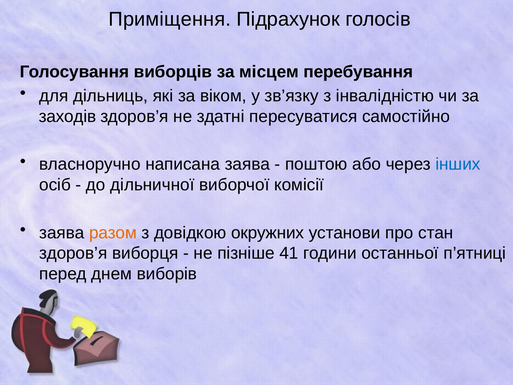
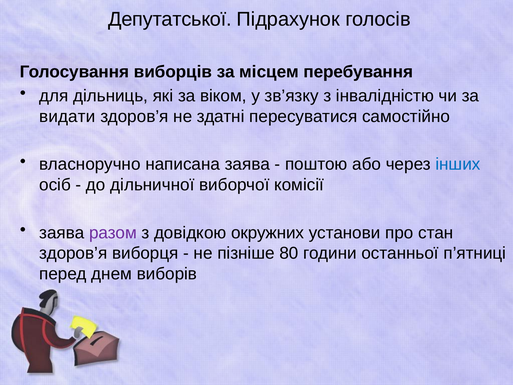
Приміщення: Приміщення -> Депутатської
заходів: заходів -> видати
разом colour: orange -> purple
41: 41 -> 80
